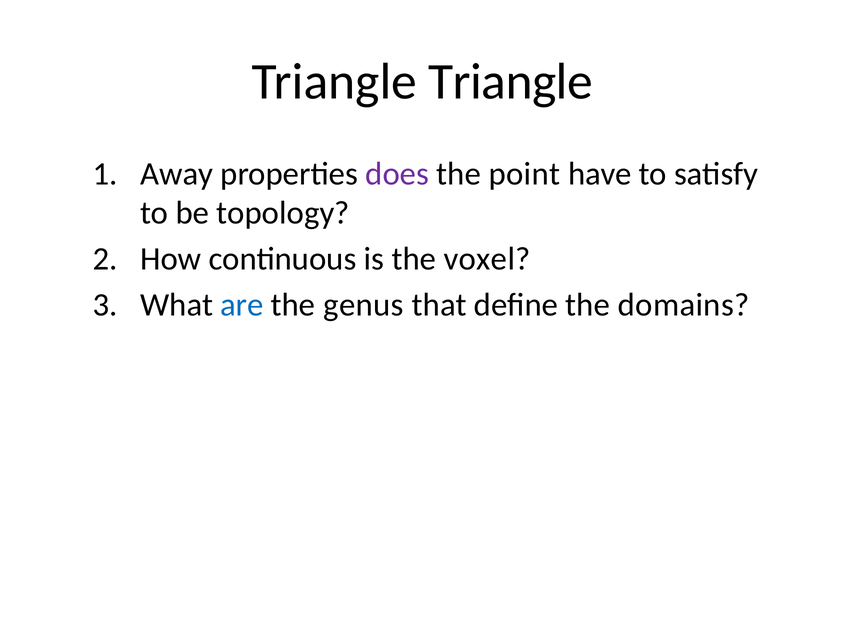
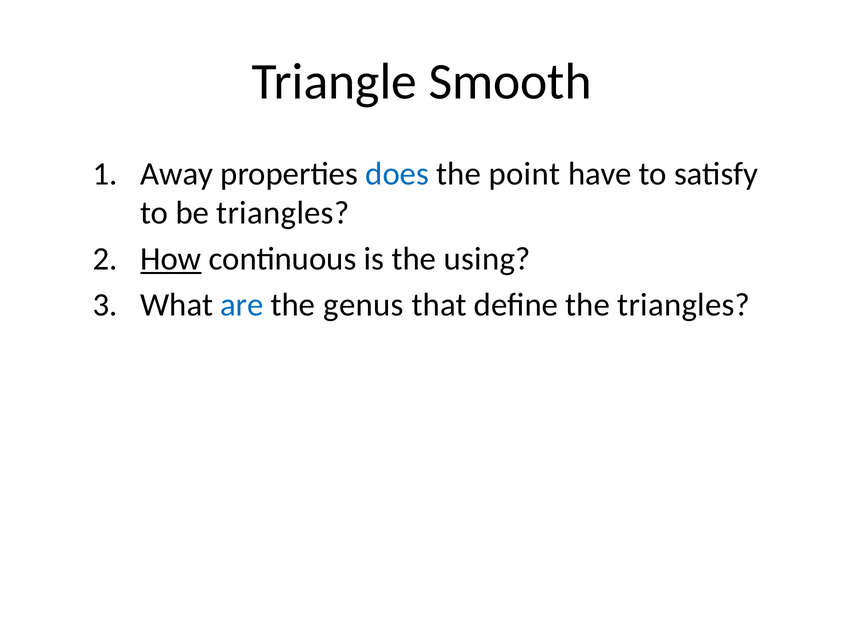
Triangle Triangle: Triangle -> Smooth
does colour: purple -> blue
be topology: topology -> triangles
How underline: none -> present
voxel: voxel -> using
the domains: domains -> triangles
